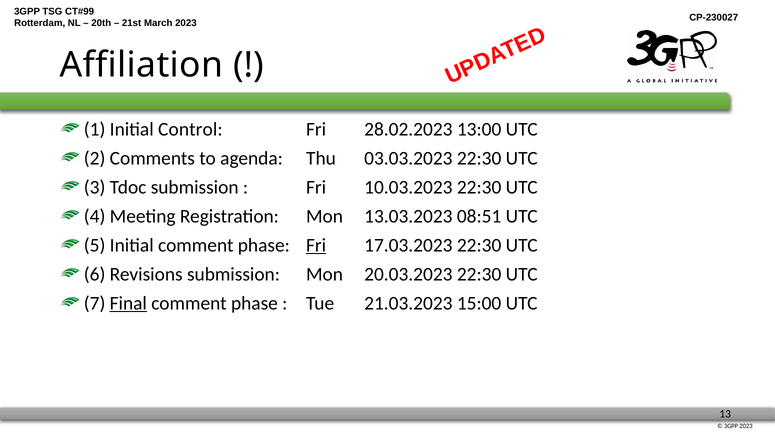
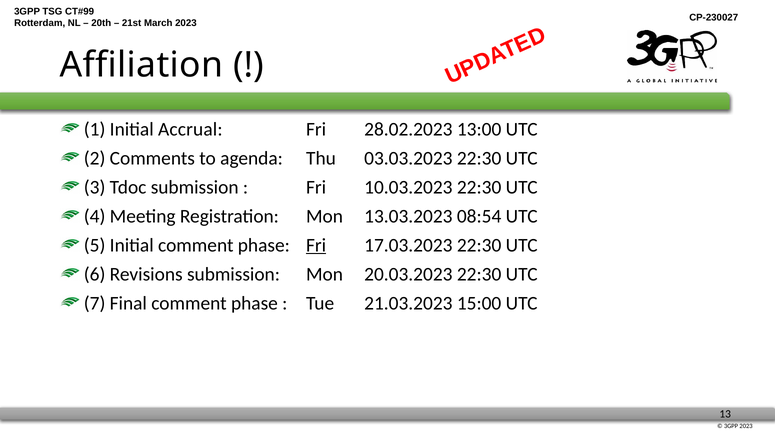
Control: Control -> Accrual
08:51: 08:51 -> 08:54
Final underline: present -> none
